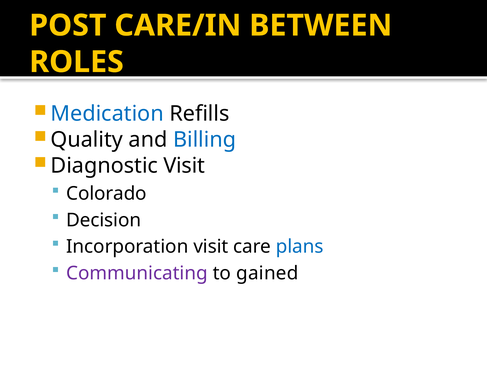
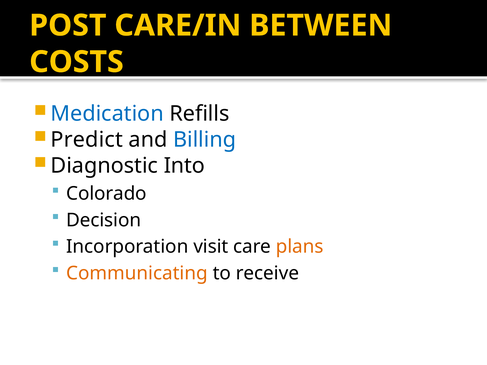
ROLES: ROLES -> COSTS
Quality: Quality -> Predict
Diagnostic Visit: Visit -> Into
plans colour: blue -> orange
Communicating colour: purple -> orange
gained: gained -> receive
